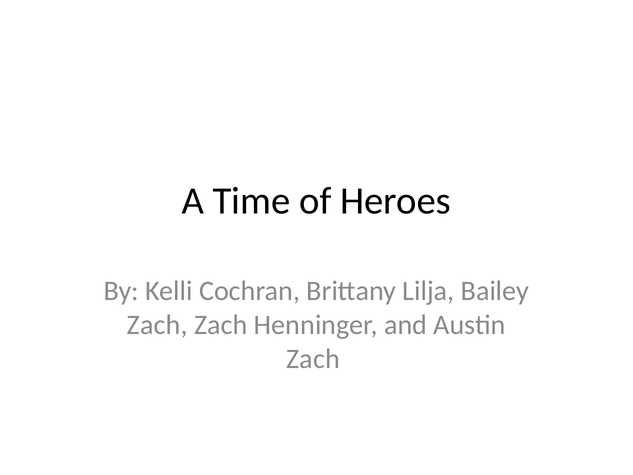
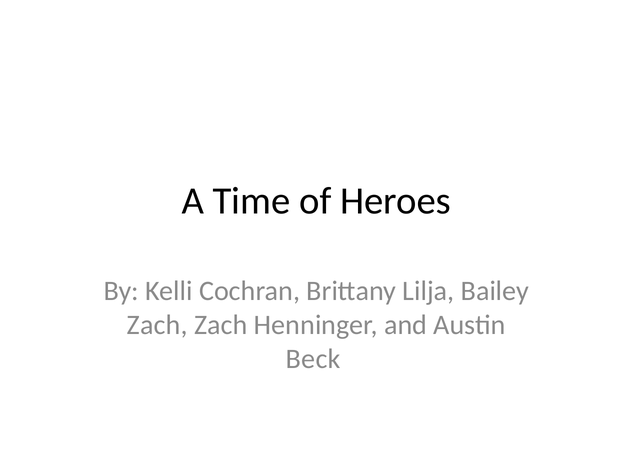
Zach at (313, 359): Zach -> Beck
